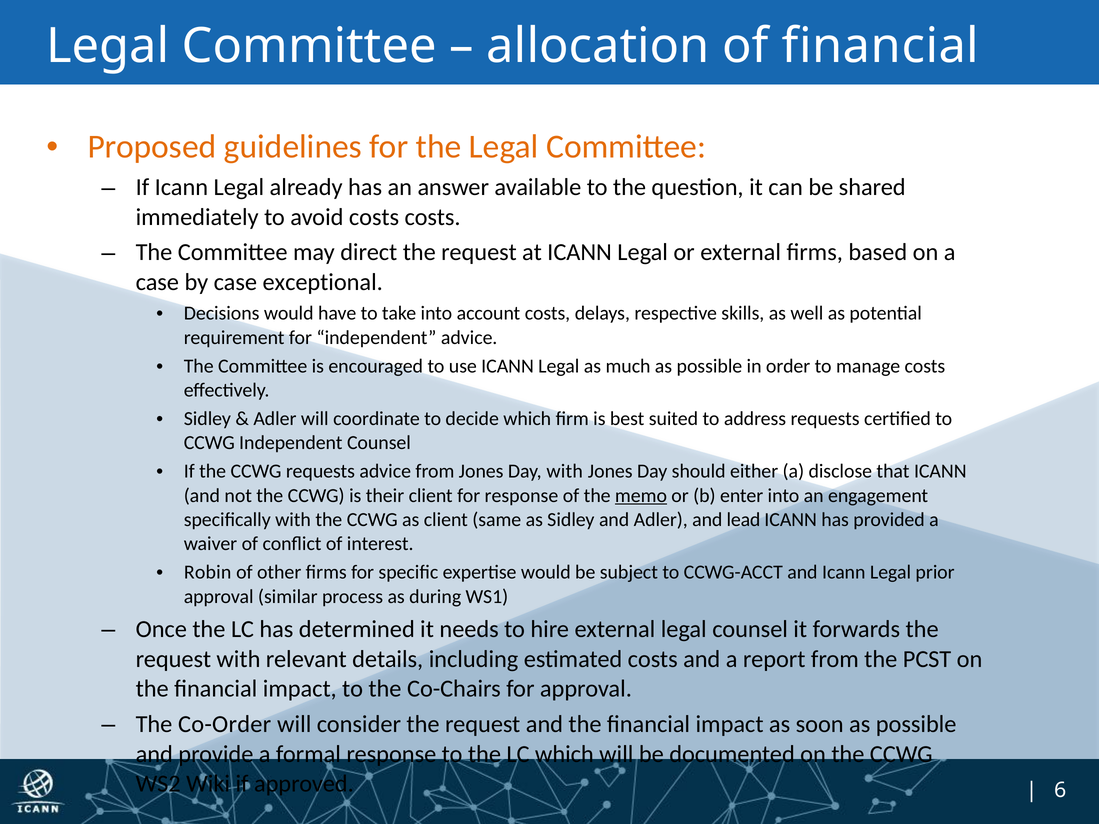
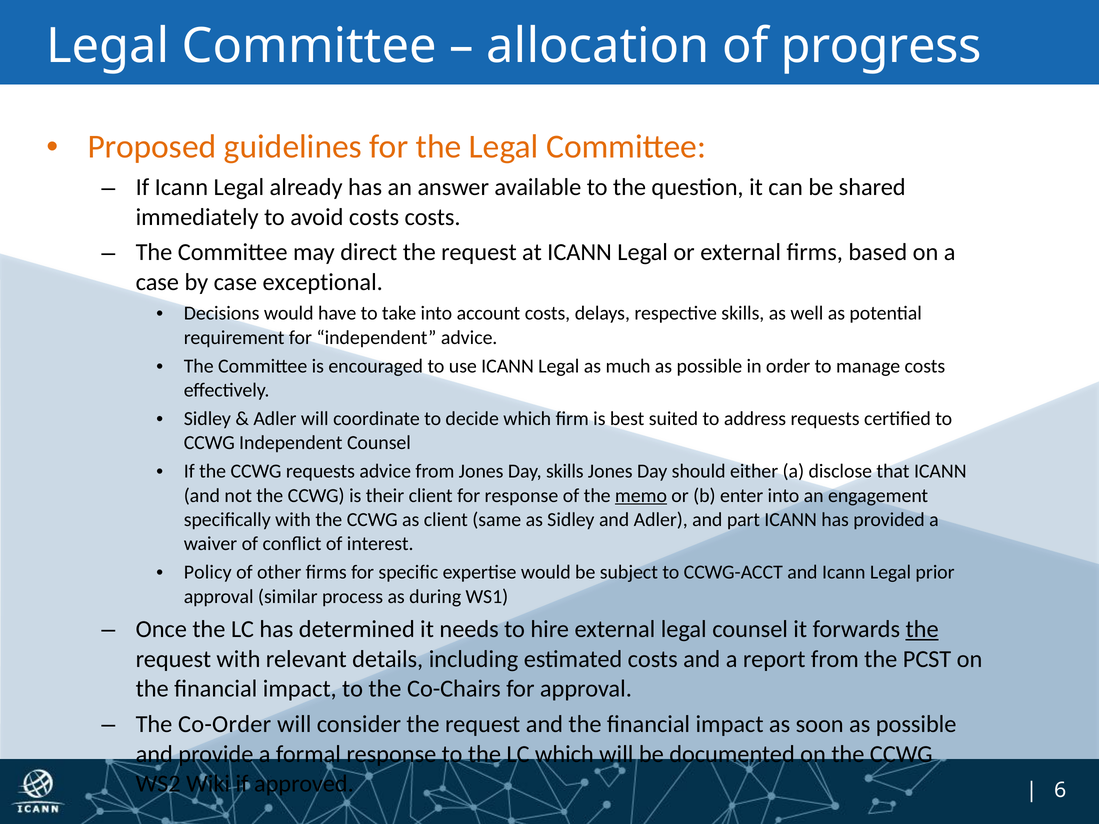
of financial: financial -> progress
Day with: with -> skills
lead: lead -> part
Robin: Robin -> Policy
the at (922, 629) underline: none -> present
